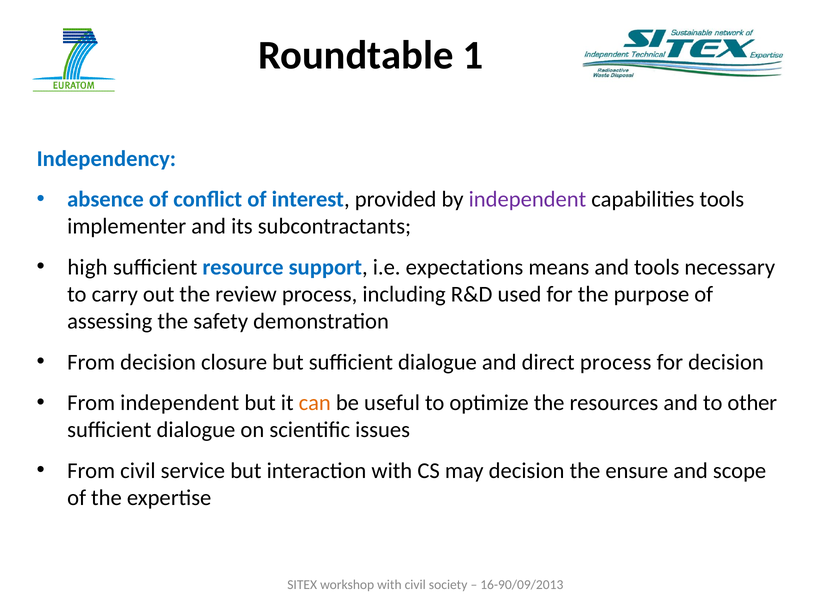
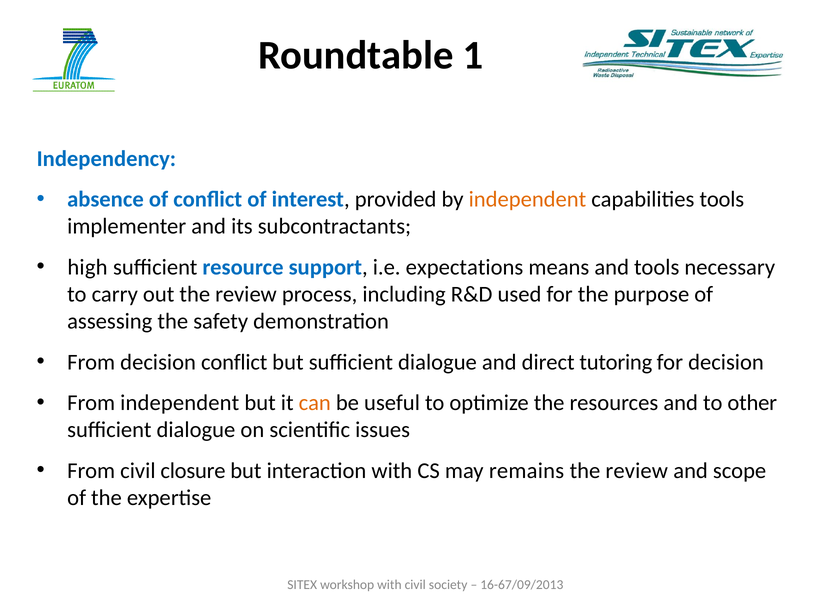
independent at (527, 199) colour: purple -> orange
decision closure: closure -> conflict
direct process: process -> tutoring
service: service -> closure
may decision: decision -> remains
ensure at (637, 470): ensure -> review
16-90/09/2013: 16-90/09/2013 -> 16-67/09/2013
